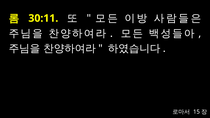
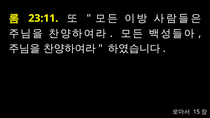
30:11: 30:11 -> 23:11
